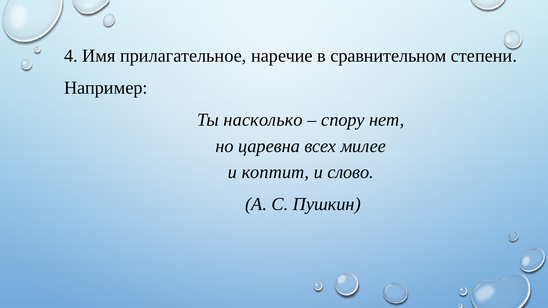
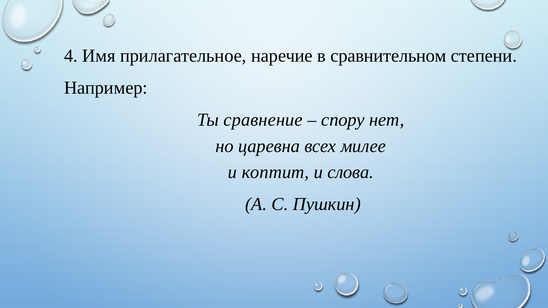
насколько: насколько -> сравнение
слово: слово -> слова
